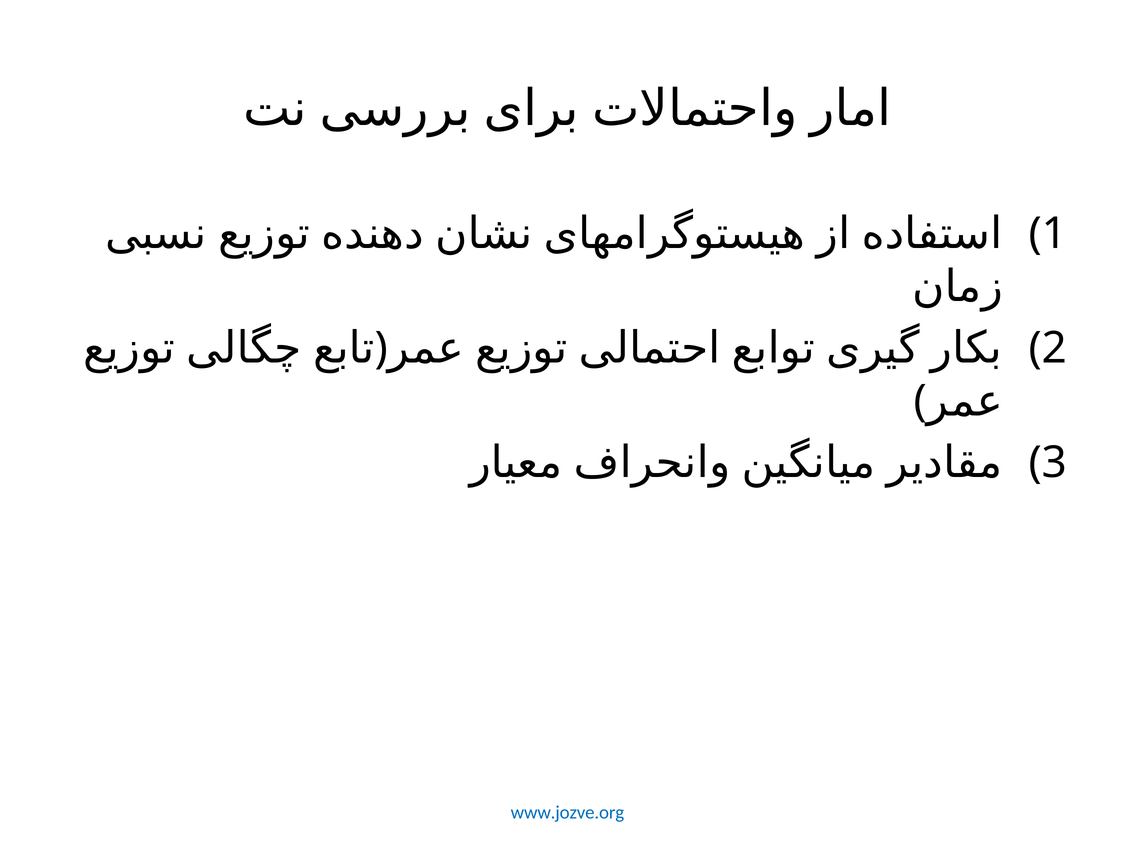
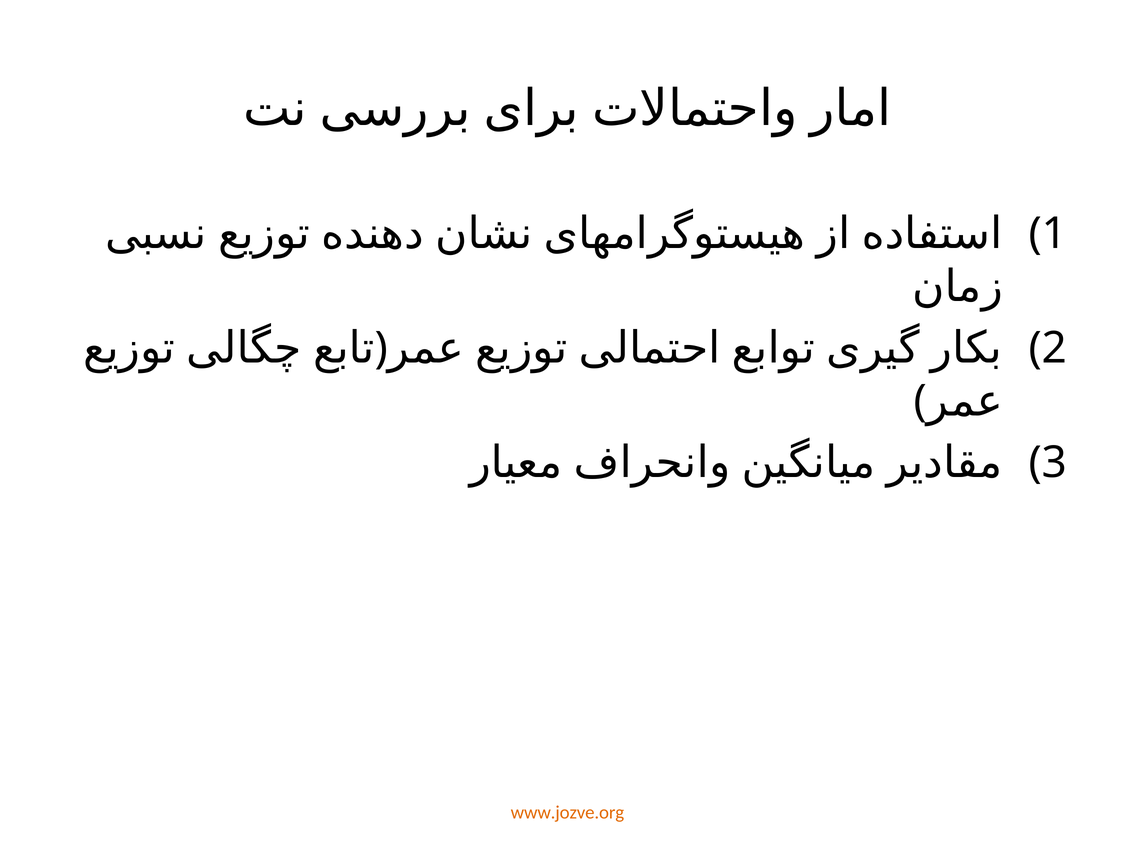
www.jozve.org colour: blue -> orange
